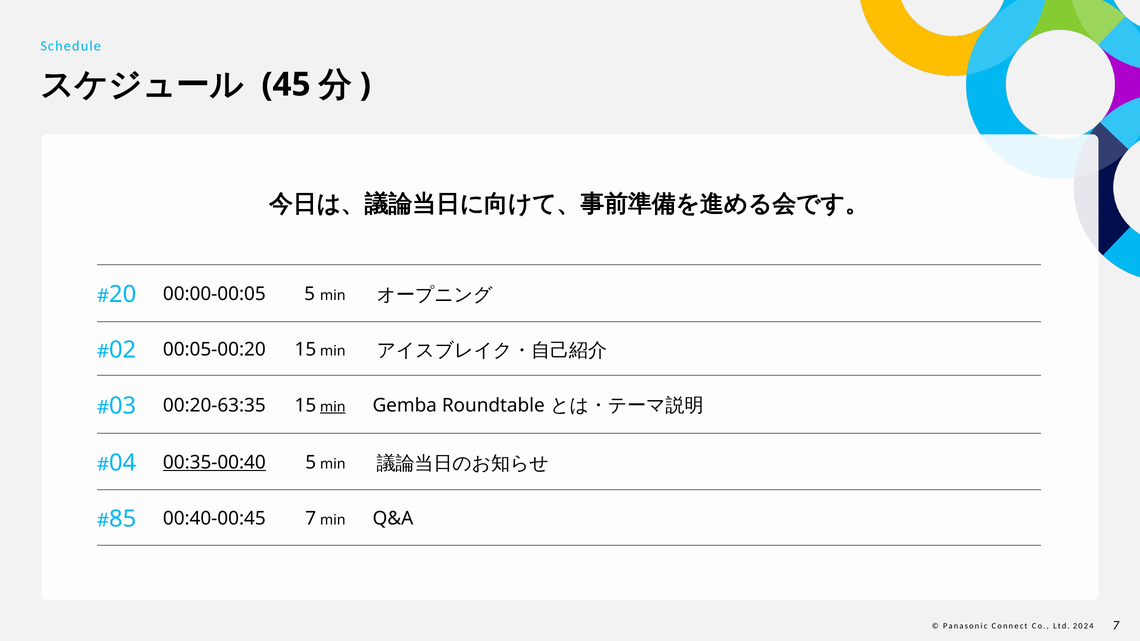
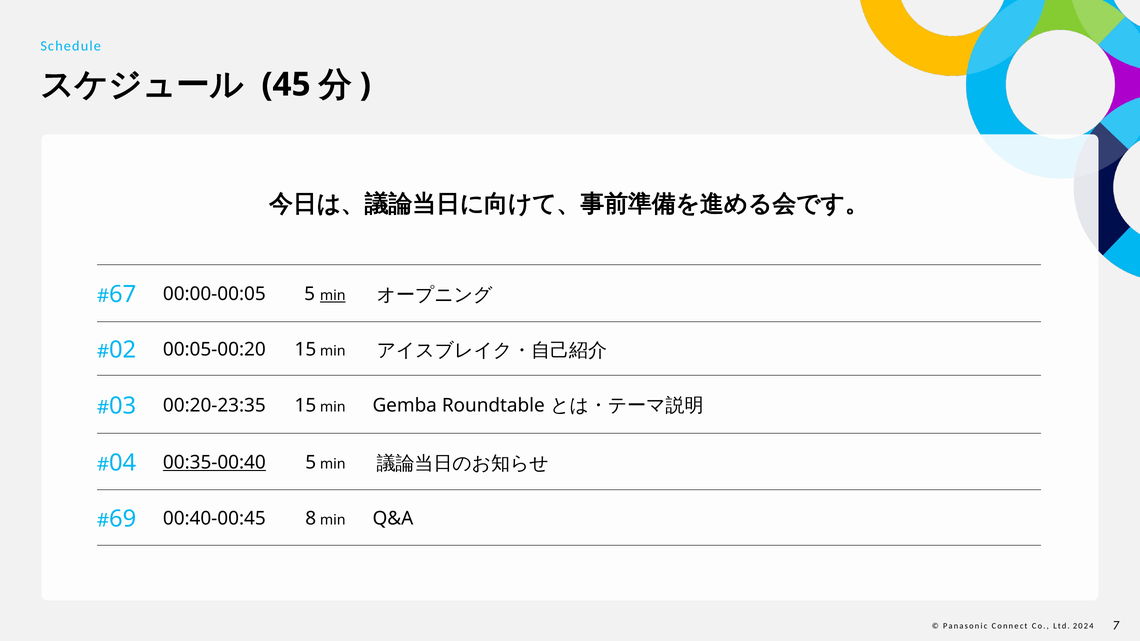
20: 20 -> 67
min at (333, 296) underline: none -> present
00:20-63:35: 00:20-63:35 -> 00:20-23:35
min at (333, 407) underline: present -> none
85: 85 -> 69
00:40-00:45 7: 7 -> 8
